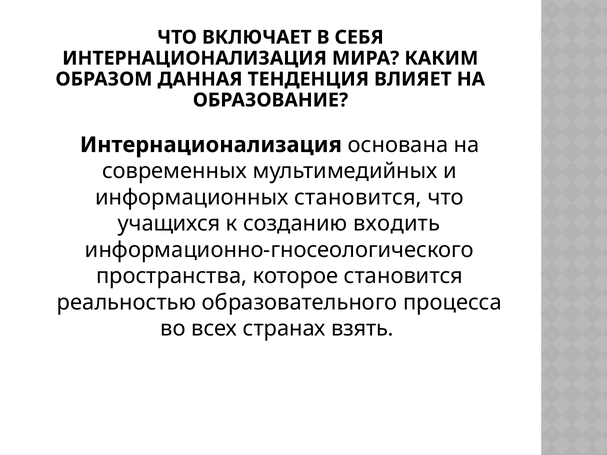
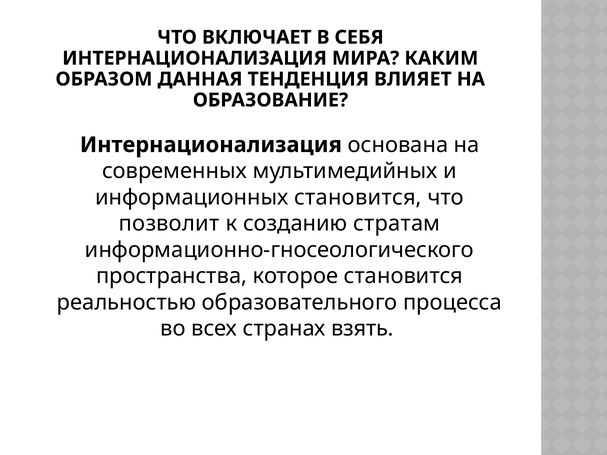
учащихся: учащихся -> позволит
входить: входить -> стратам
